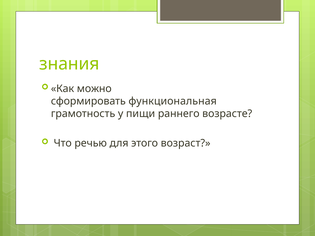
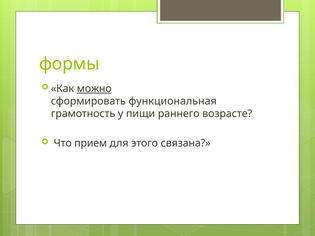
знания: знания -> формы
можно underline: none -> present
речью: речью -> прием
возраст: возраст -> связана
